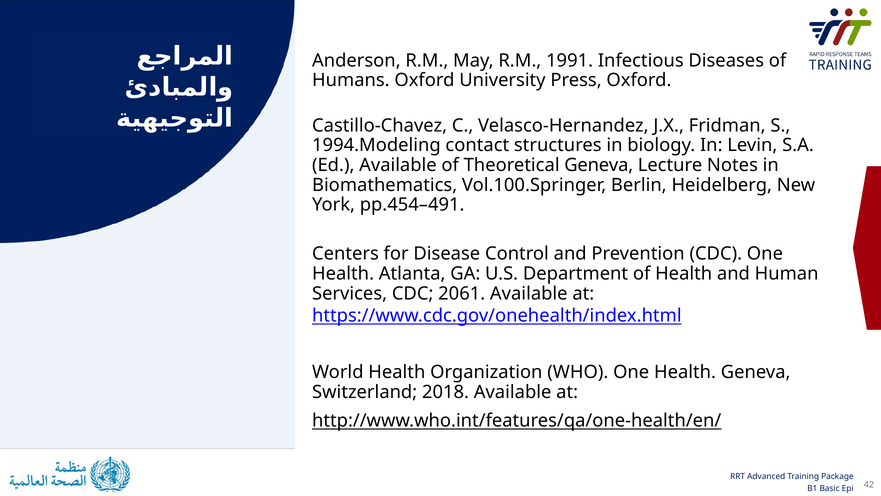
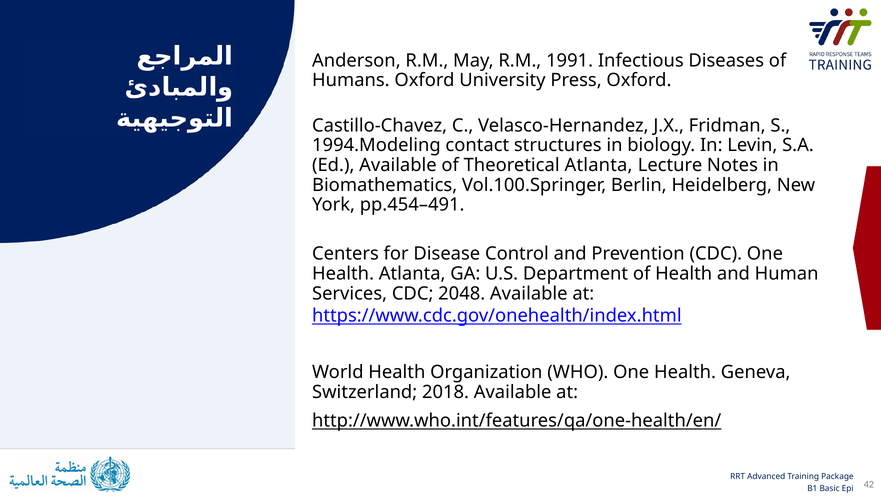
Theoretical Geneva: Geneva -> Atlanta
2061: 2061 -> 2048
